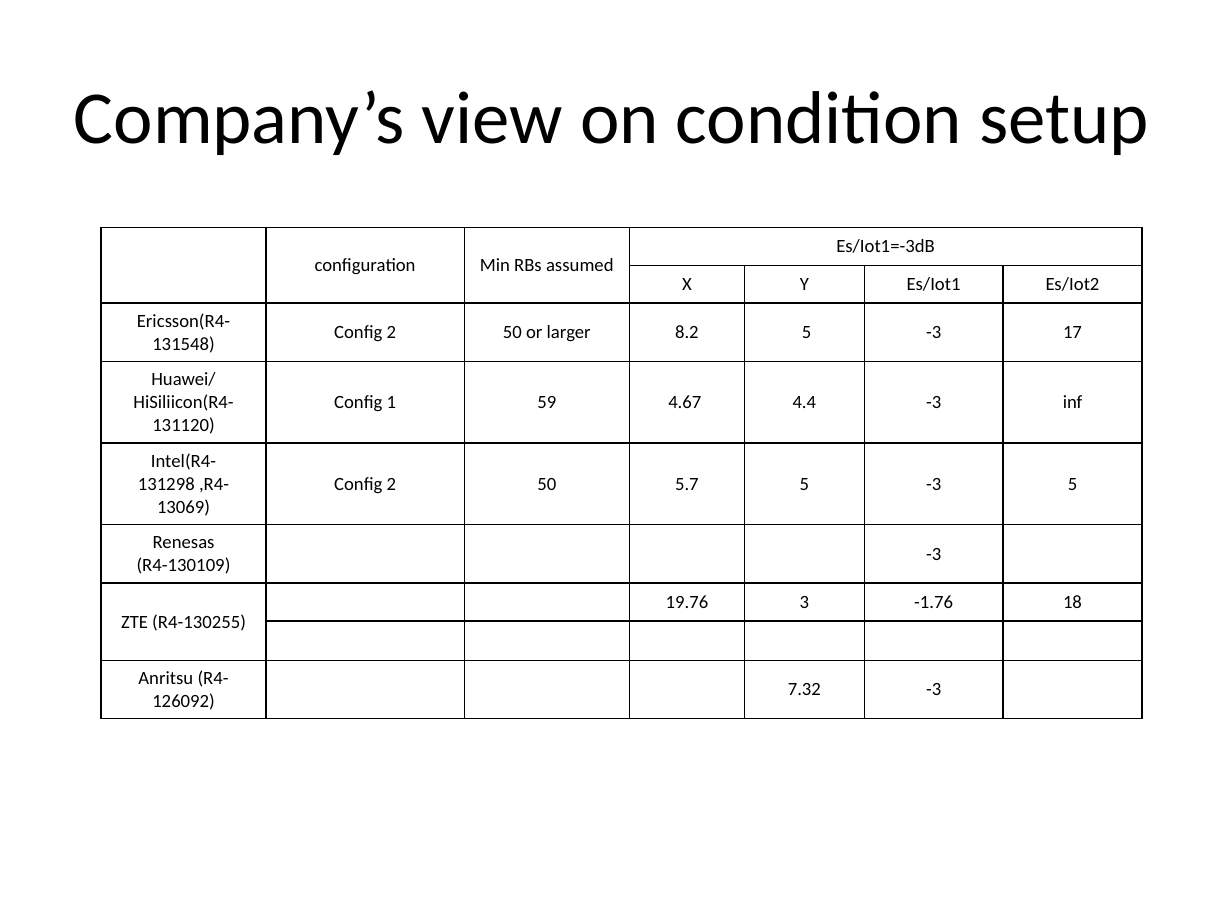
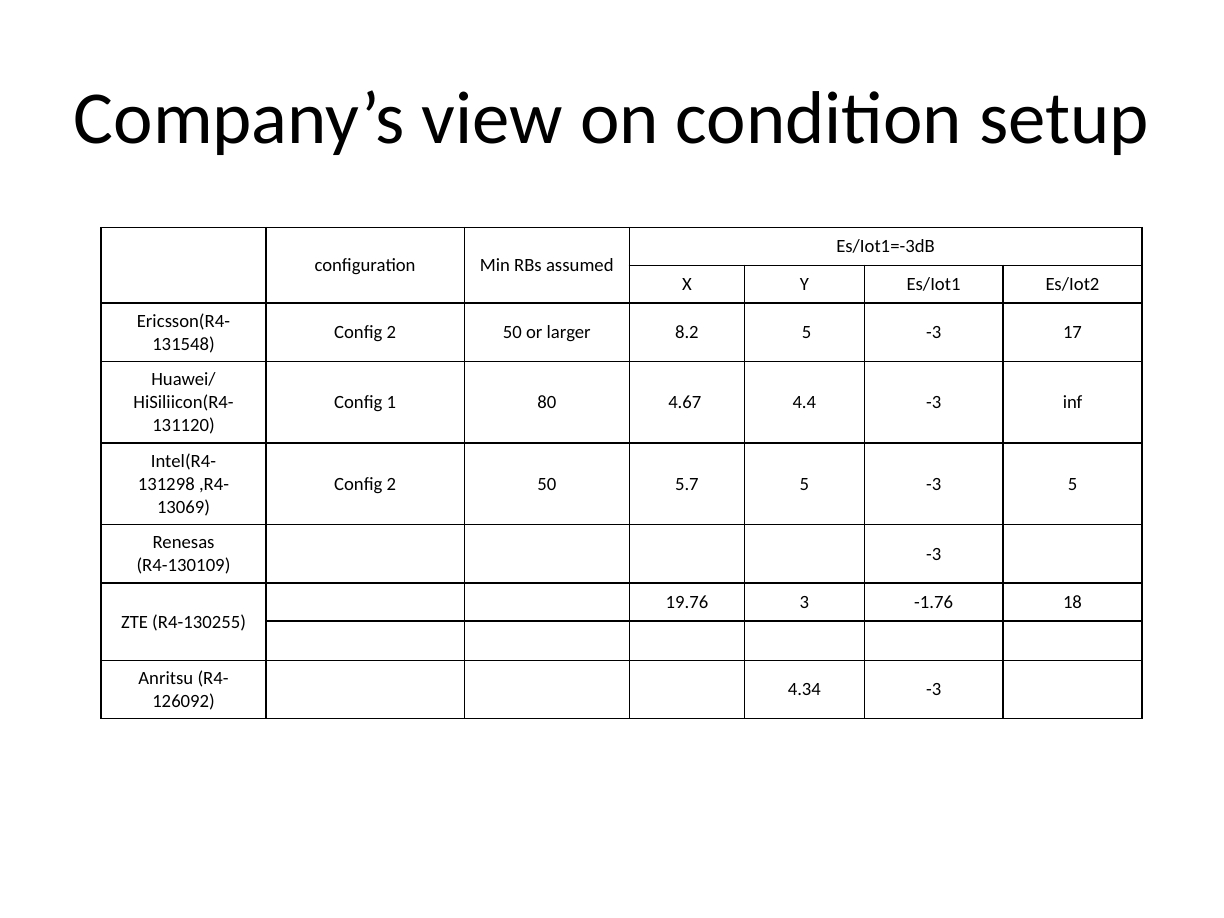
59: 59 -> 80
7.32: 7.32 -> 4.34
